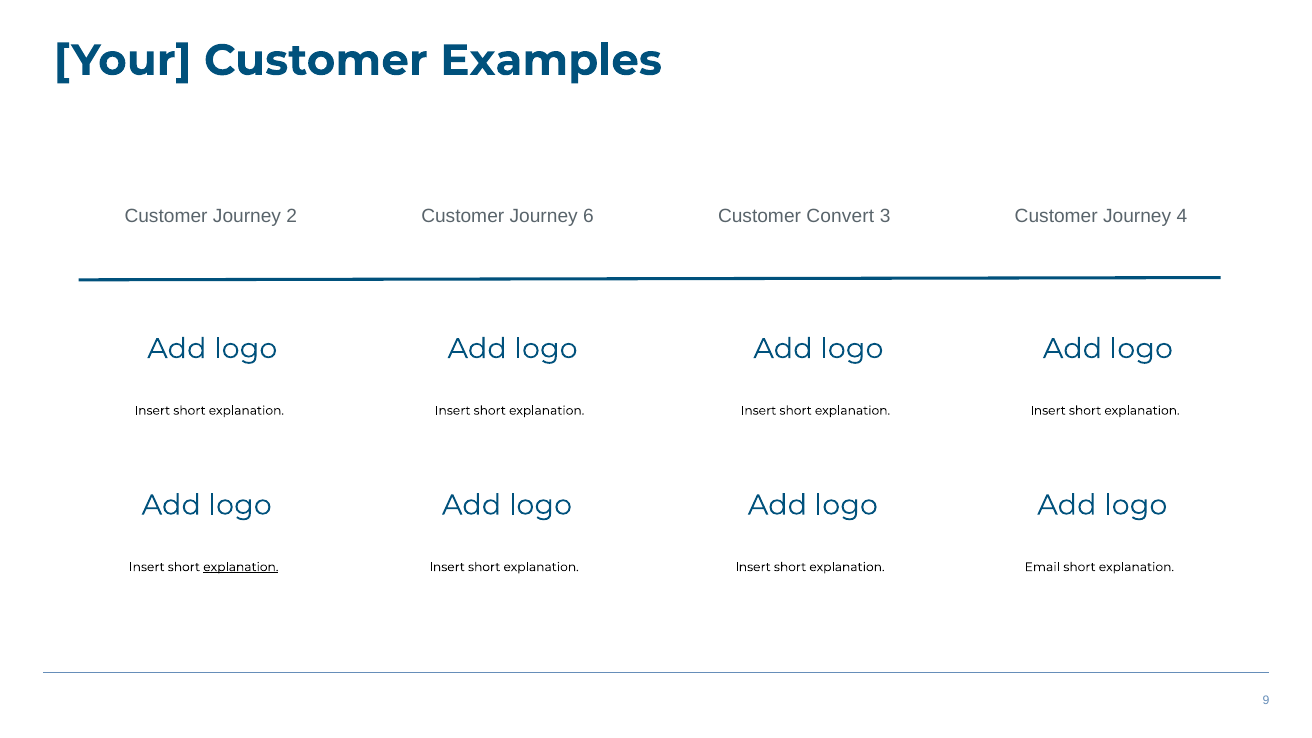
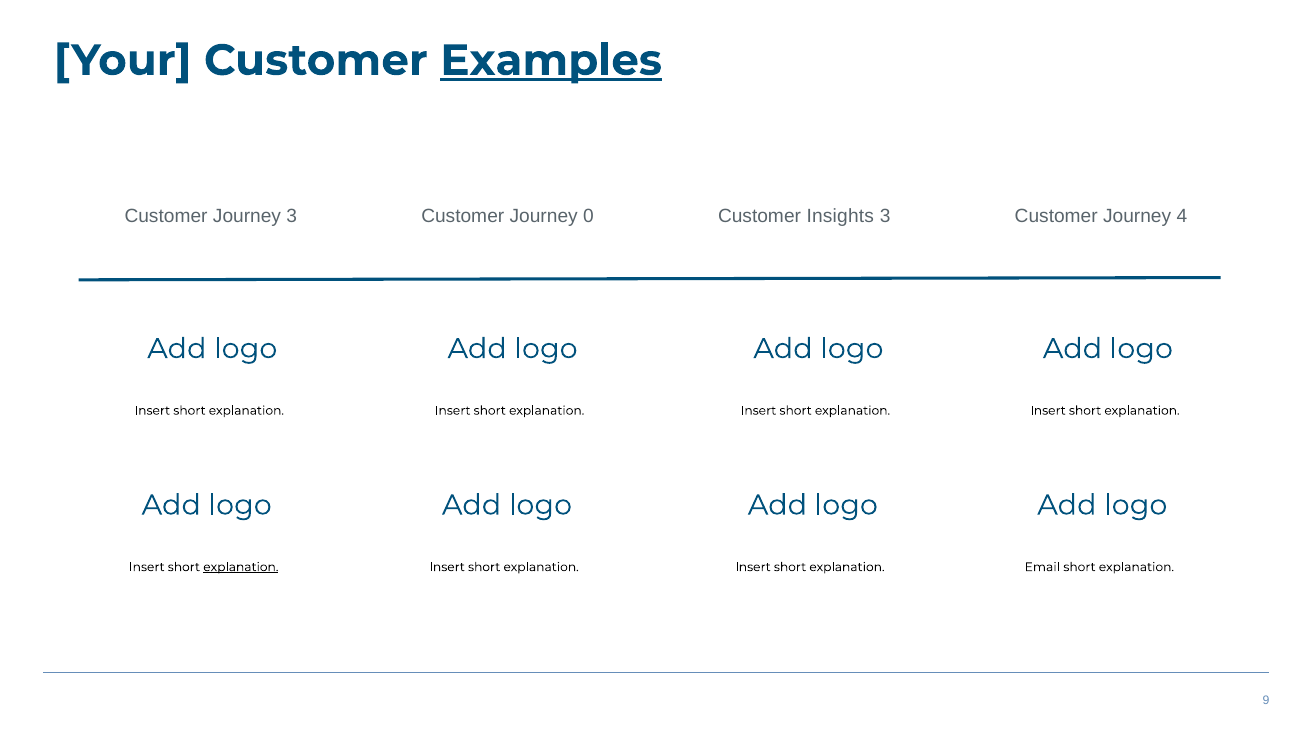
Examples underline: none -> present
Journey 2: 2 -> 3
6: 6 -> 0
Convert: Convert -> Insights
